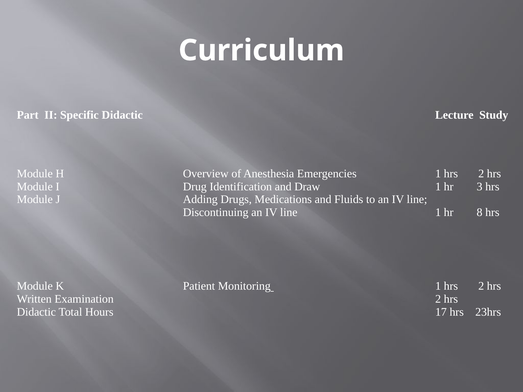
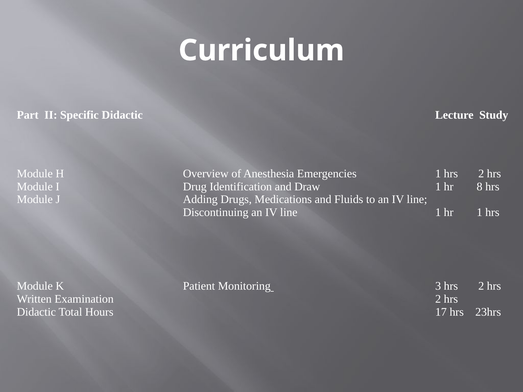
3: 3 -> 8
hr 8: 8 -> 1
Monitoring 1: 1 -> 3
